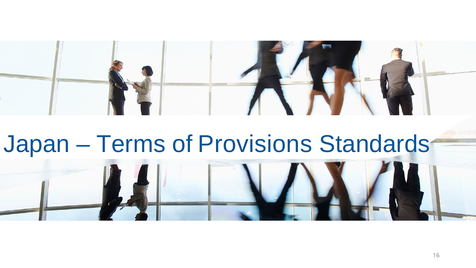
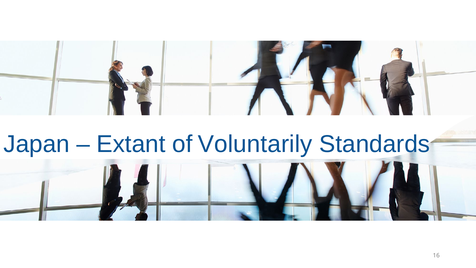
Terms: Terms -> Extant
Provisions: Provisions -> Voluntarily
